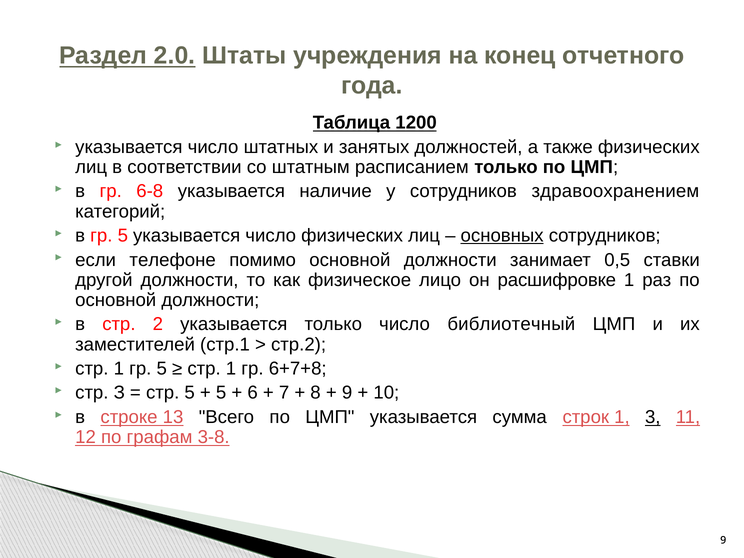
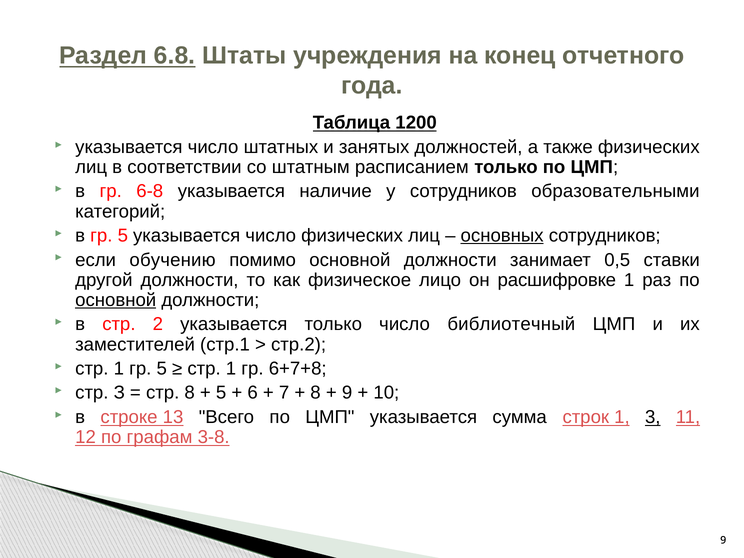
2.0: 2.0 -> 6.8
здравоохранением: здравоохранением -> образовательными
телефоне: телефоне -> обучению
основной at (116, 300) underline: none -> present
стр 5: 5 -> 8
